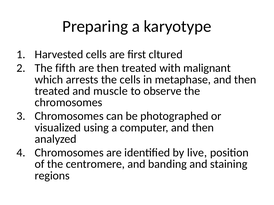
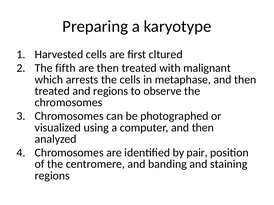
and muscle: muscle -> regions
live: live -> pair
